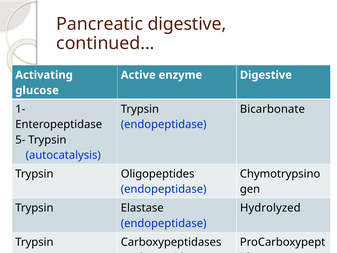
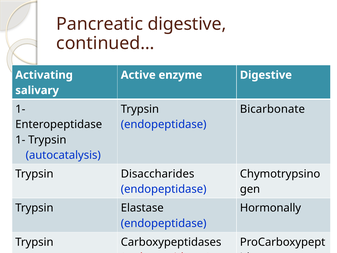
glucose: glucose -> salivary
5- at (20, 140): 5- -> 1-
Oligopeptides: Oligopeptides -> Disaccharides
Hydrolyzed: Hydrolyzed -> Hormonally
